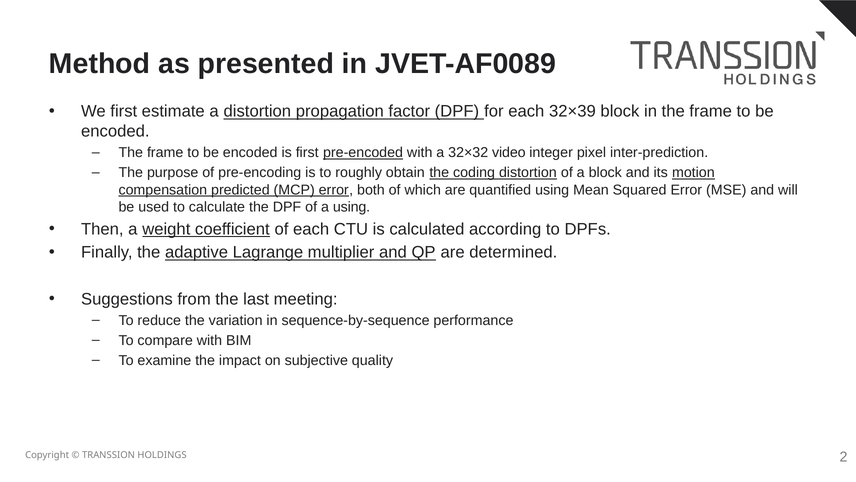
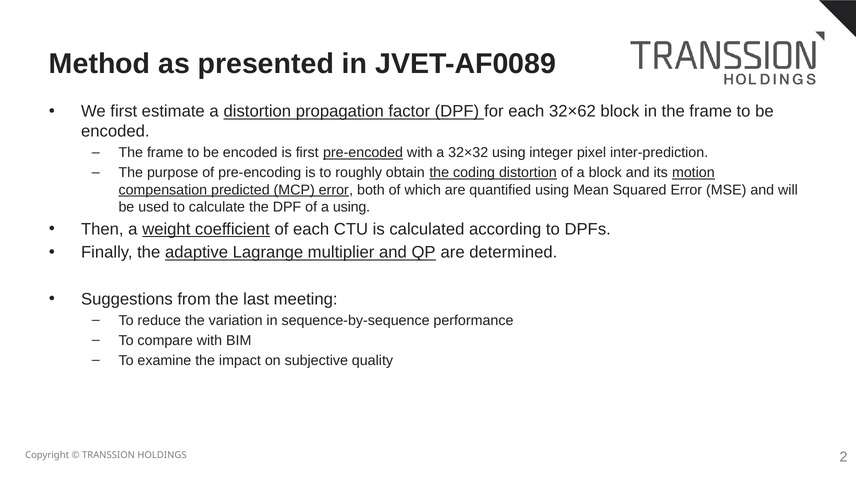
32×39: 32×39 -> 32×62
32×32 video: video -> using
